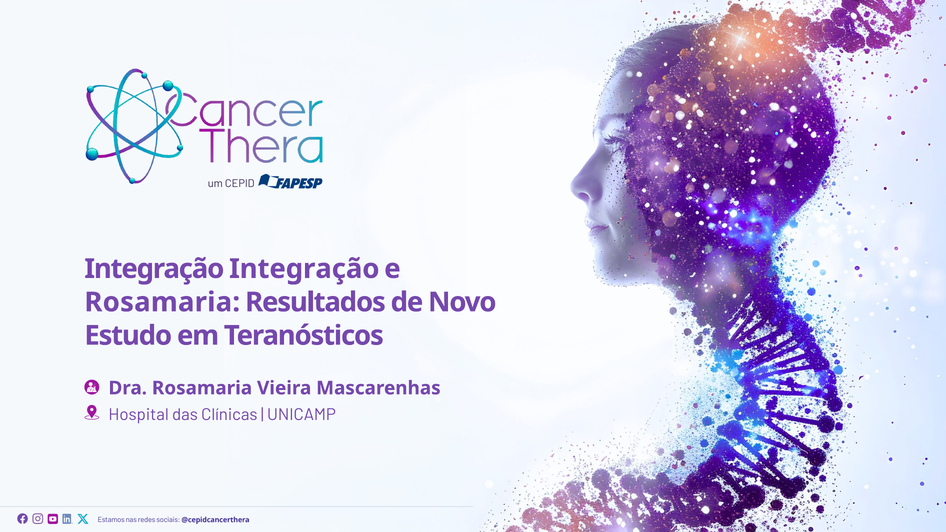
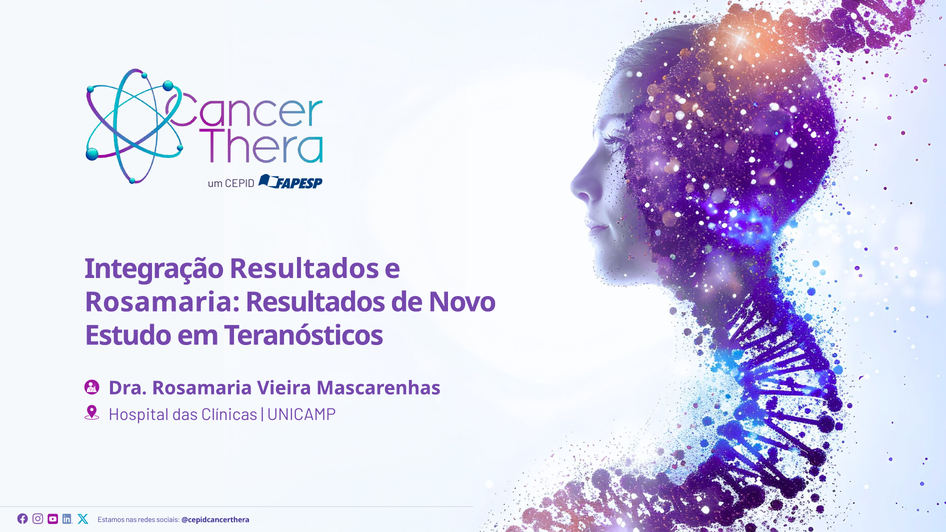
Integração Integração: Integração -> Resultados
